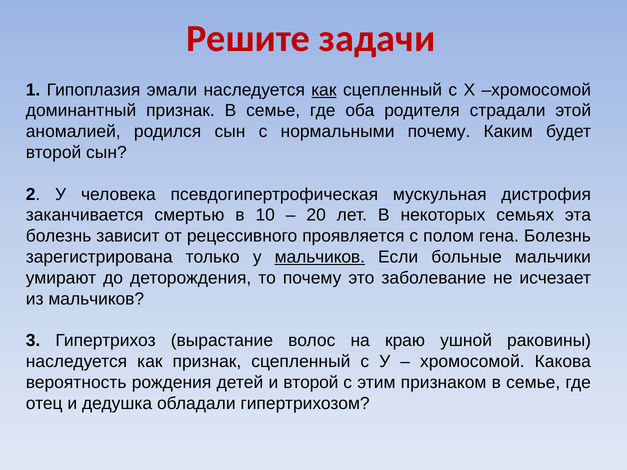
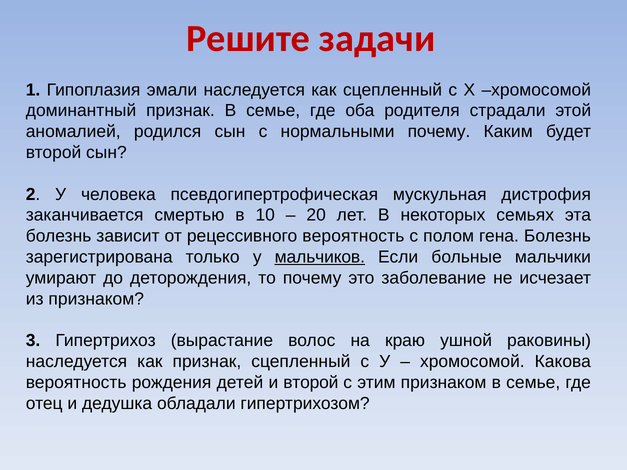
как at (324, 90) underline: present -> none
рецессивного проявляется: проявляется -> вероятность
из мальчиков: мальчиков -> признаком
